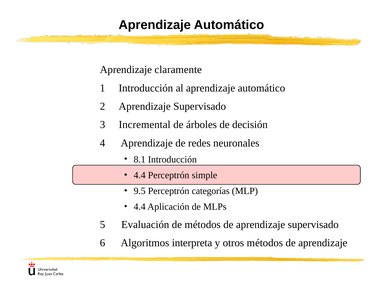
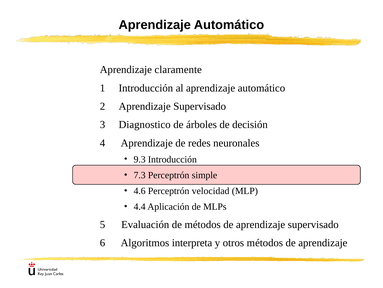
Incremental: Incremental -> Diagnostico
8.1: 8.1 -> 9.3
4.4 at (140, 175): 4.4 -> 7.3
9.5: 9.5 -> 4.6
categorías: categorías -> velocidad
